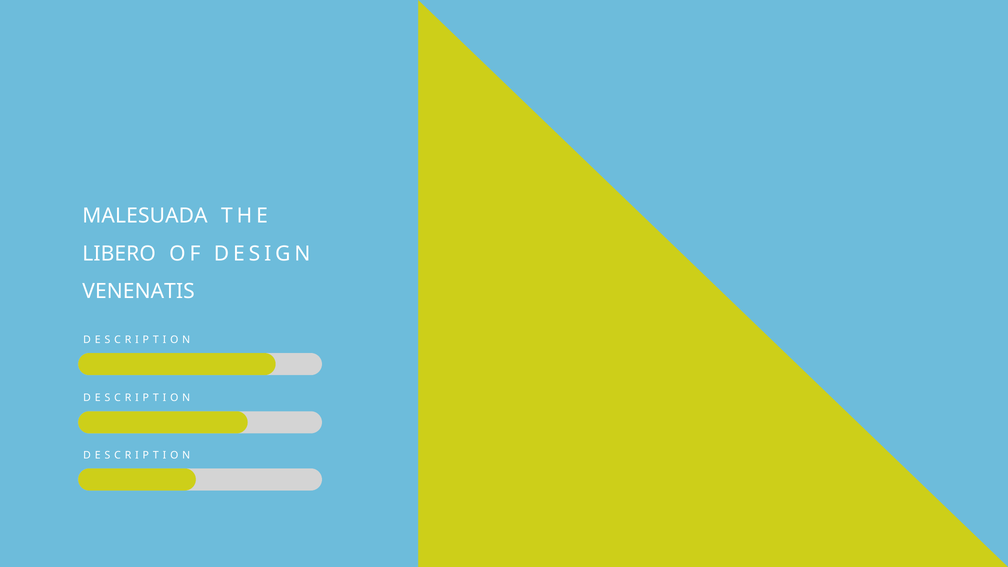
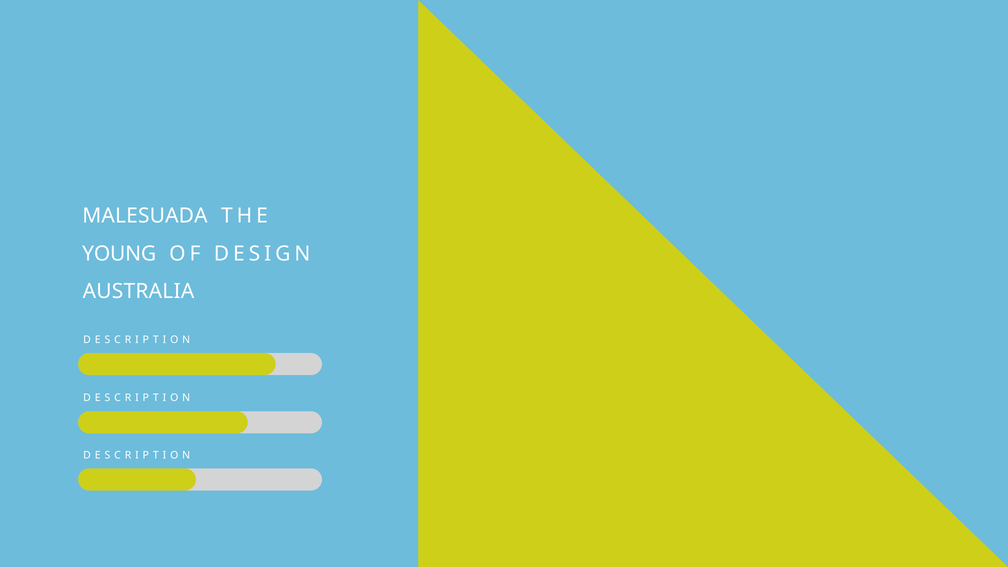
LIBERO: LIBERO -> YOUNG
VENENATIS: VENENATIS -> AUSTRALIA
